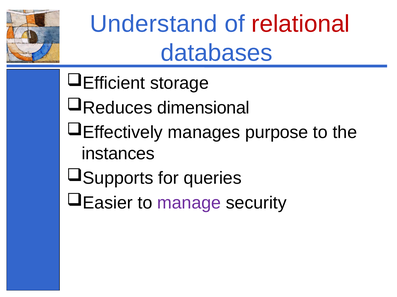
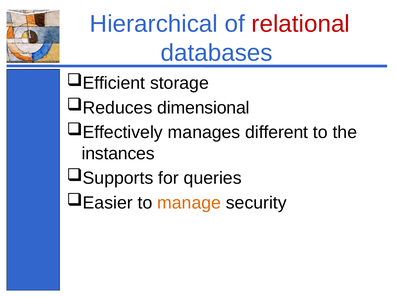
Understand: Understand -> Hierarchical
purpose: purpose -> different
manage colour: purple -> orange
